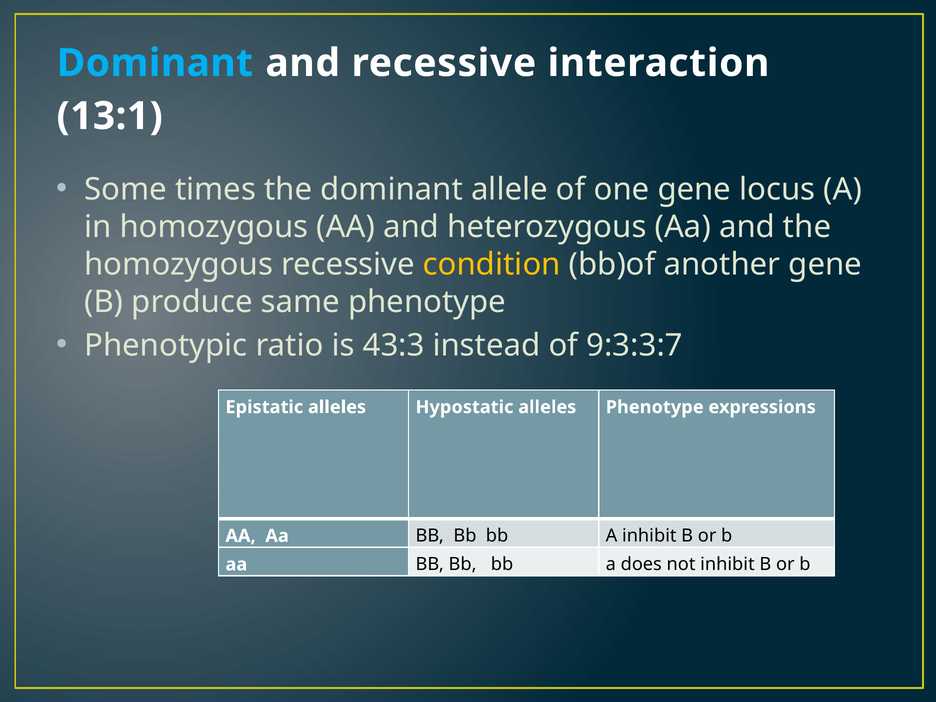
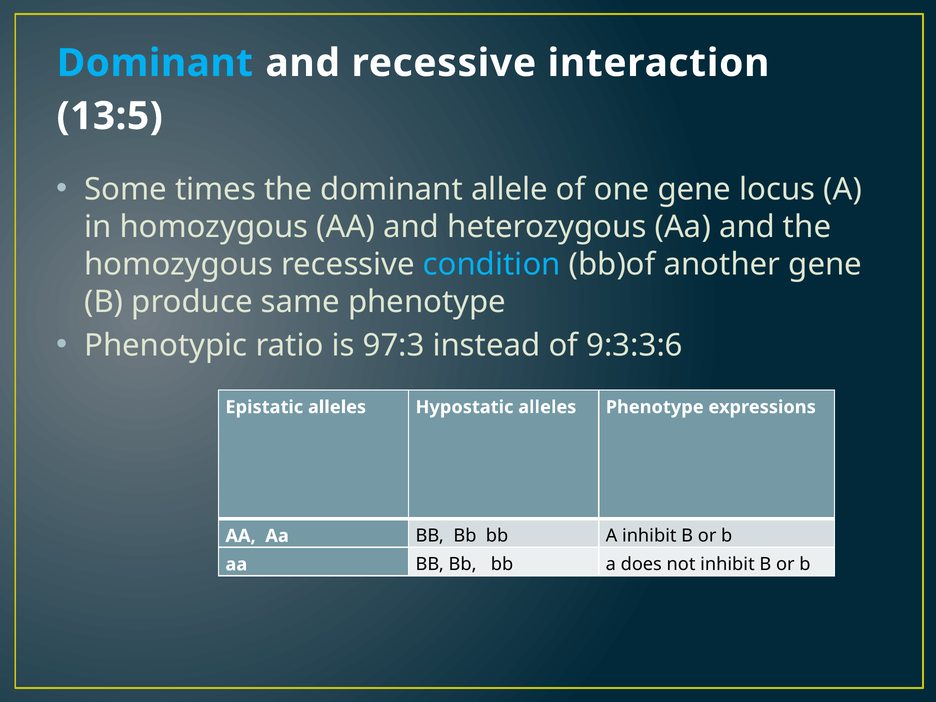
13:1: 13:1 -> 13:5
condition colour: yellow -> light blue
43:3: 43:3 -> 97:3
9:3:3:7: 9:3:3:7 -> 9:3:3:6
